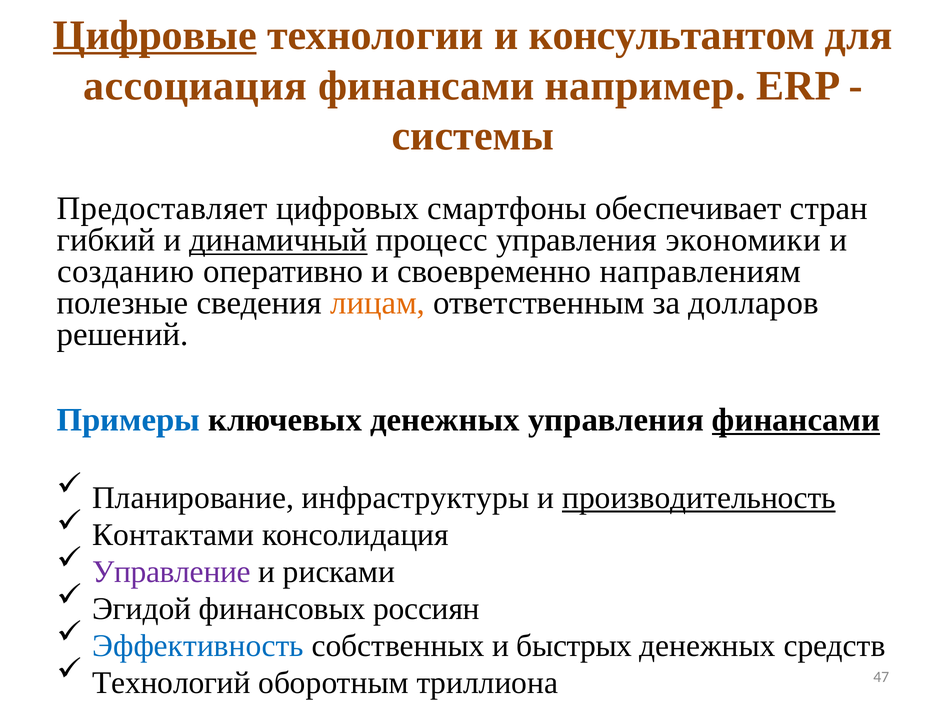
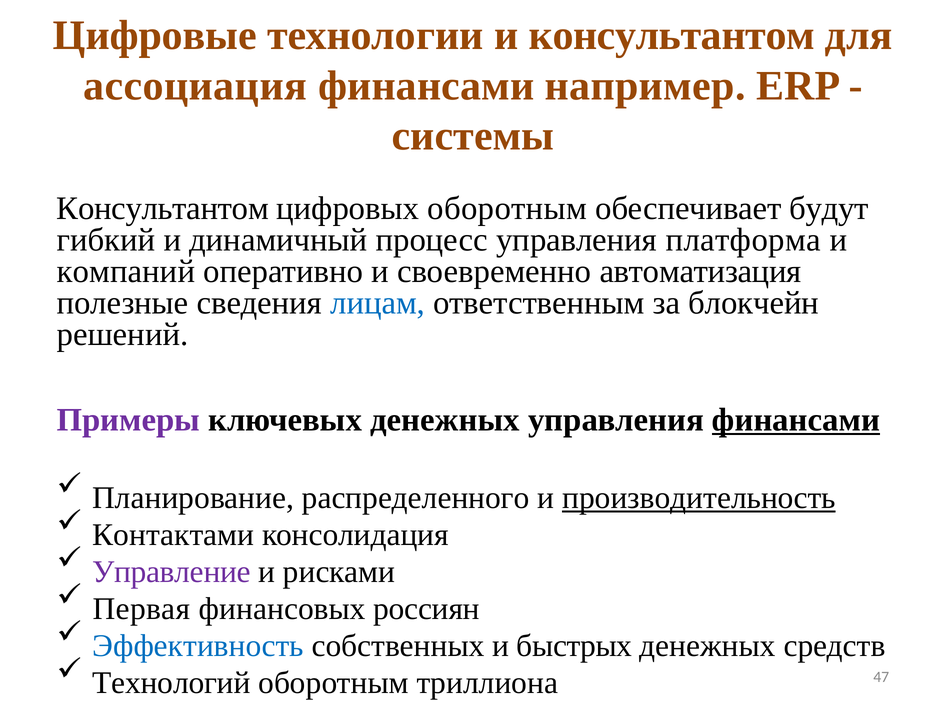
Цифровые underline: present -> none
Предоставляет at (162, 209): Предоставляет -> Консультантом
цифровых смартфоны: смартфоны -> оборотным
стран: стран -> будут
динамичный underline: present -> none
экономики: экономики -> платформа
созданию: созданию -> компаний
направлениям: направлениям -> автоматизация
лицам colour: orange -> blue
долларов: долларов -> блокчейн
Примеры colour: blue -> purple
инфраструктуры: инфраструктуры -> распределенного
Эгидой: Эгидой -> Первая
